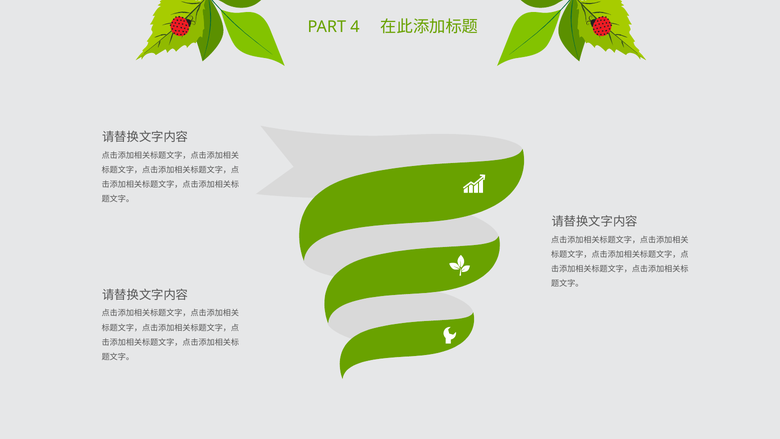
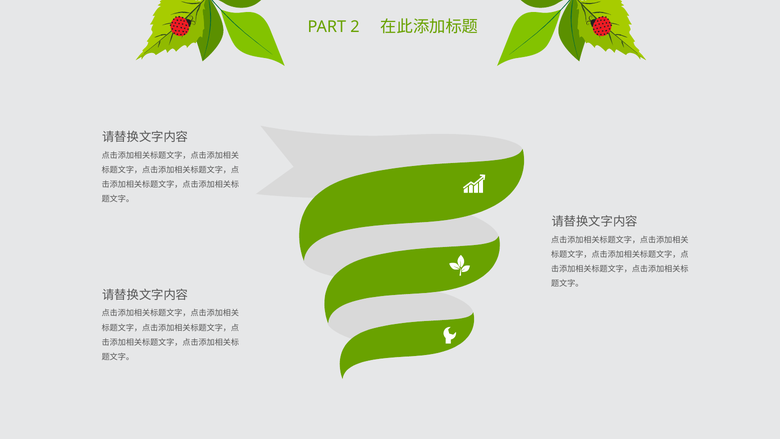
4: 4 -> 2
